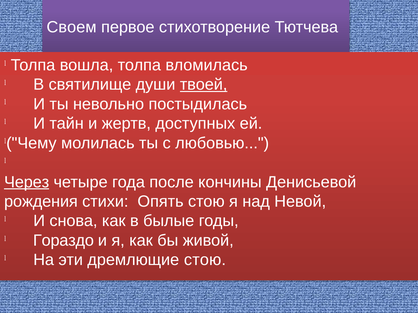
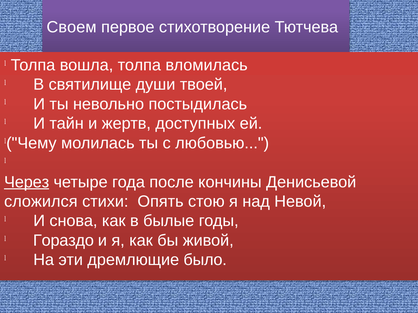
твоей underline: present -> none
рождения: рождения -> сложился
дремлющие стою: стою -> было
